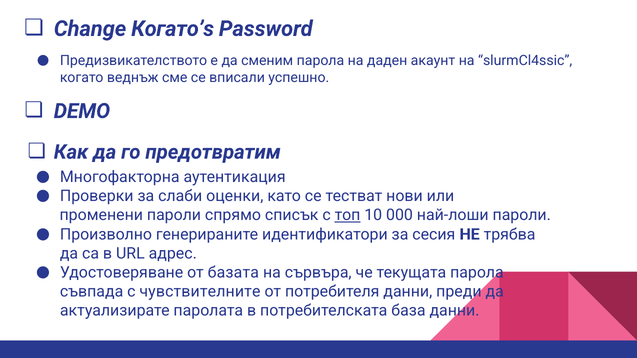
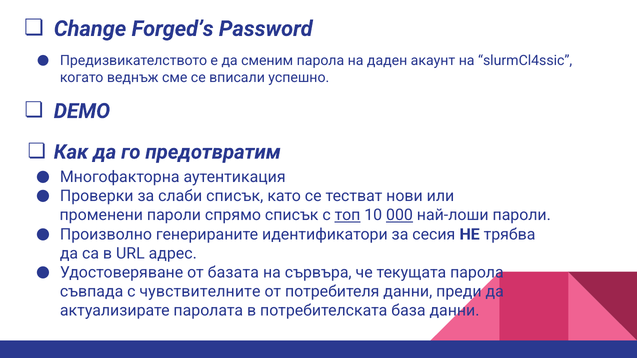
Когато’s: Когато’s -> Forged’s
слаби оценки: оценки -> списък
000 underline: none -> present
